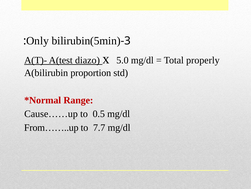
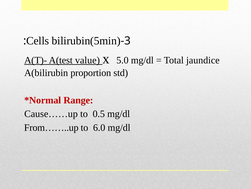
Only: Only -> Cells
diazo: diazo -> value
properly: properly -> jaundice
7.7: 7.7 -> 6.0
